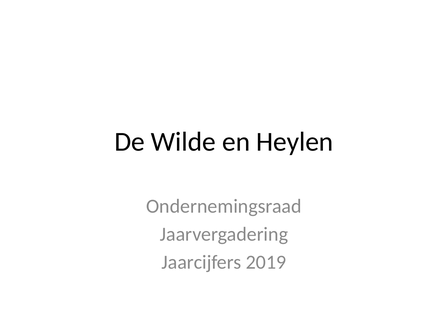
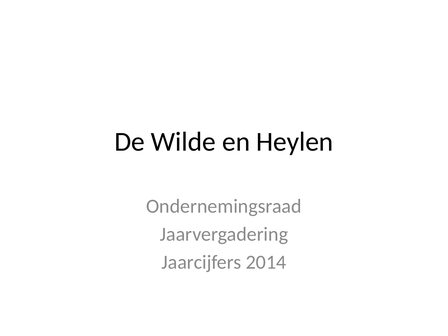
2019: 2019 -> 2014
